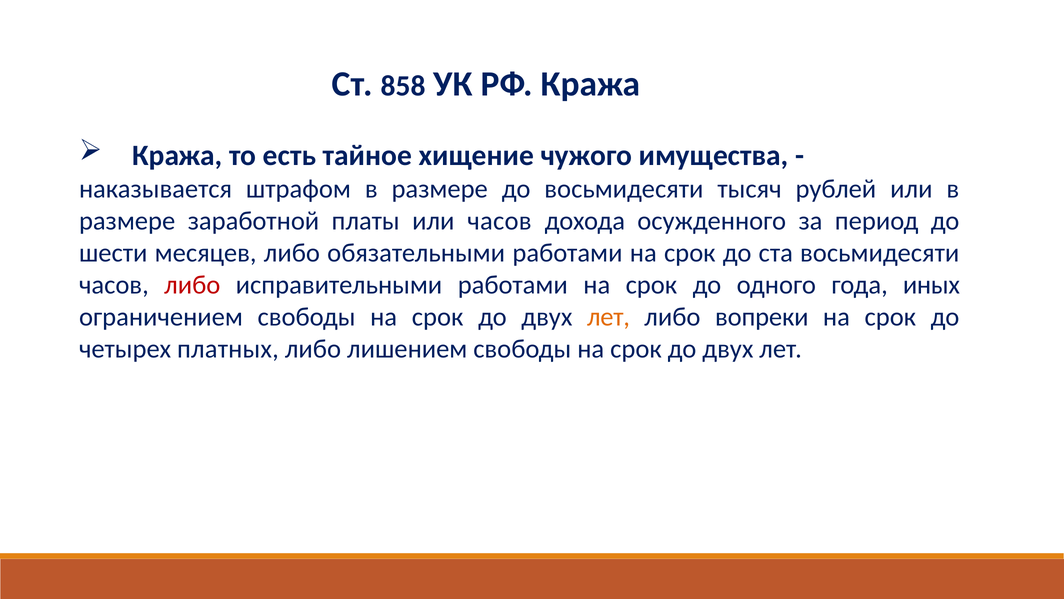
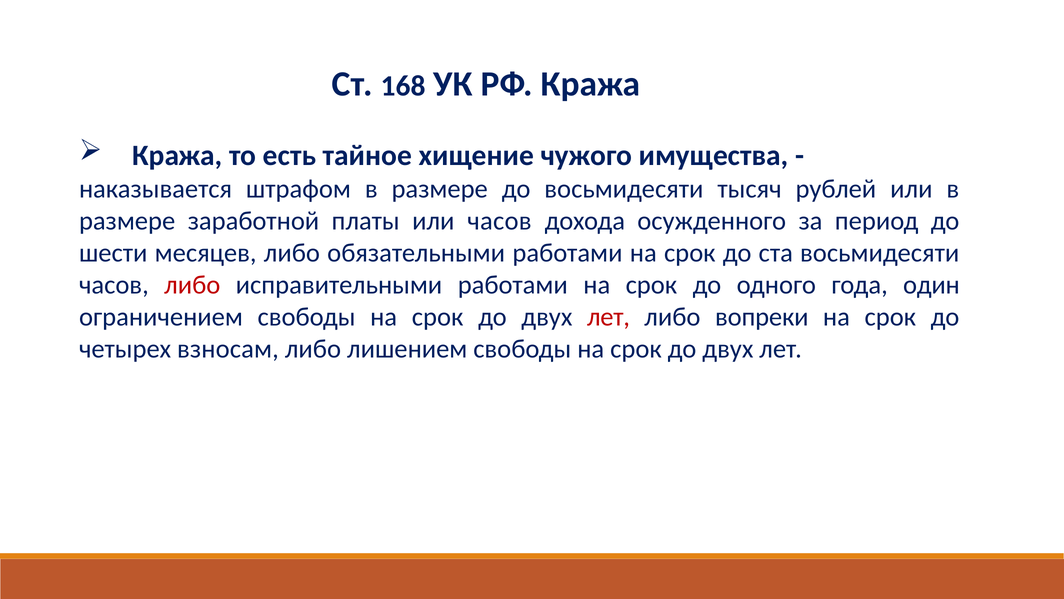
858: 858 -> 168
иных: иных -> один
лет at (609, 317) colour: orange -> red
платных: платных -> взносам
